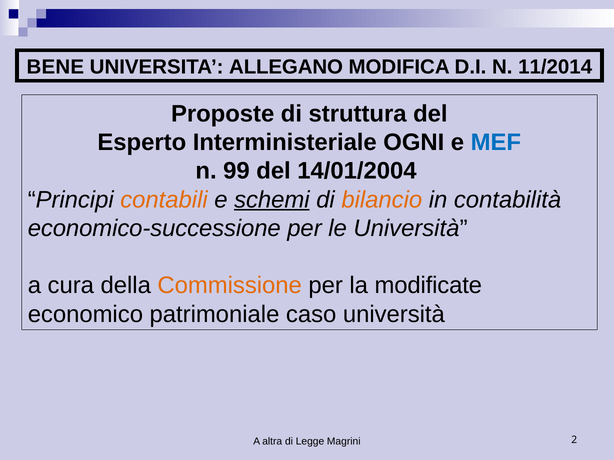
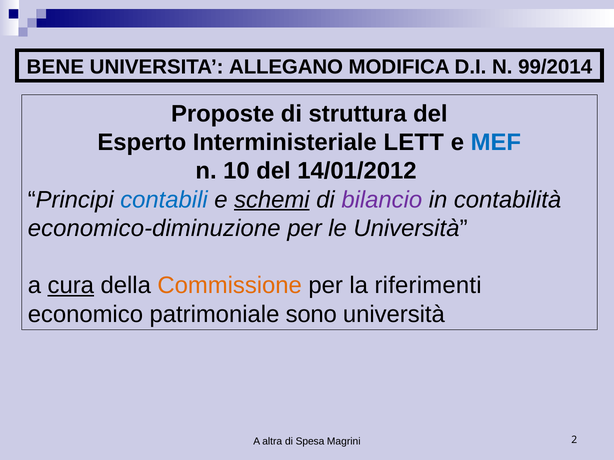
11/2014: 11/2014 -> 99/2014
OGNI: OGNI -> LETT
99: 99 -> 10
14/01/2004: 14/01/2004 -> 14/01/2012
contabili colour: orange -> blue
bilancio colour: orange -> purple
economico-successione: economico-successione -> economico-diminuzione
cura underline: none -> present
modificate: modificate -> riferimenti
caso: caso -> sono
Legge: Legge -> Spesa
